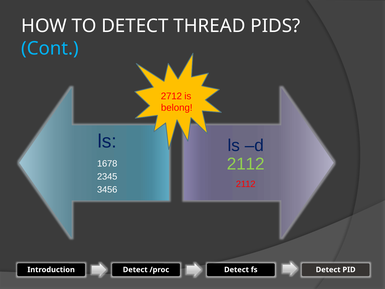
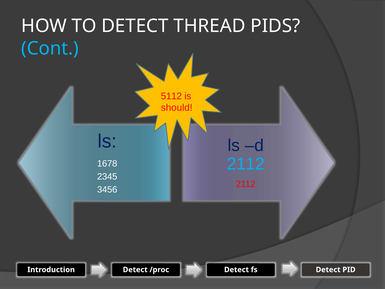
2712: 2712 -> 5112
belong: belong -> should
2112 at (246, 164) colour: light green -> light blue
